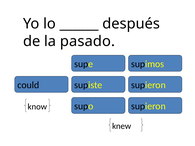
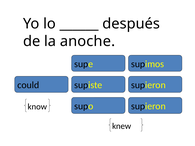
pasado: pasado -> anoche
